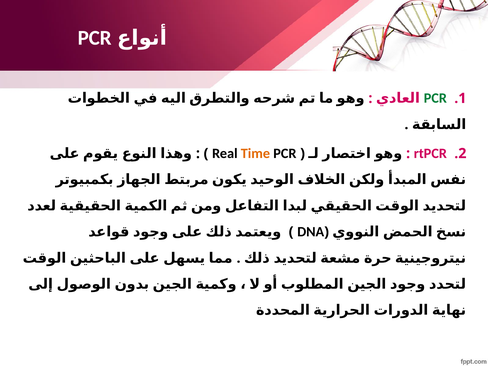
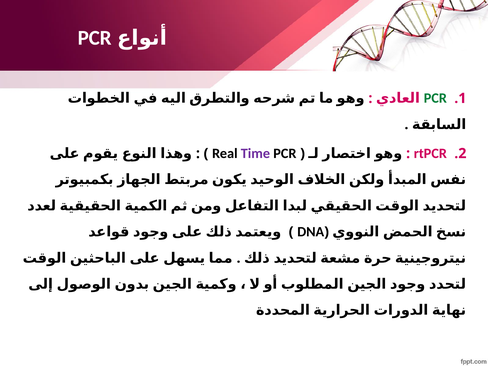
Time colour: orange -> purple
